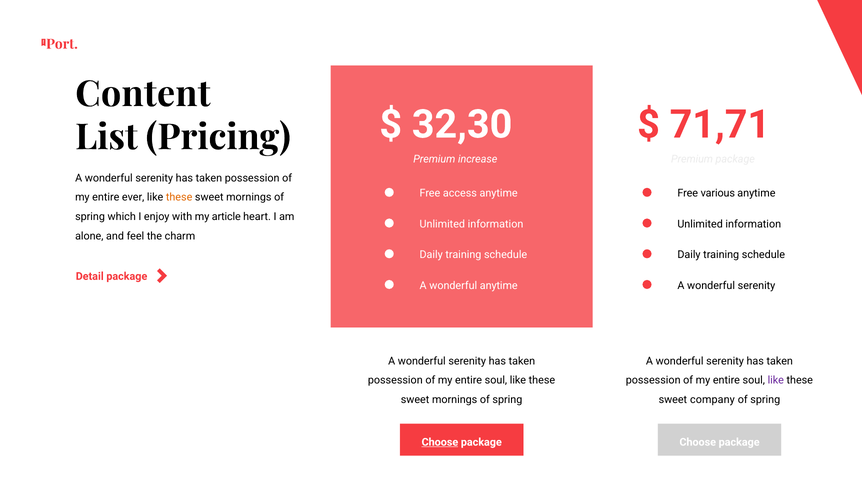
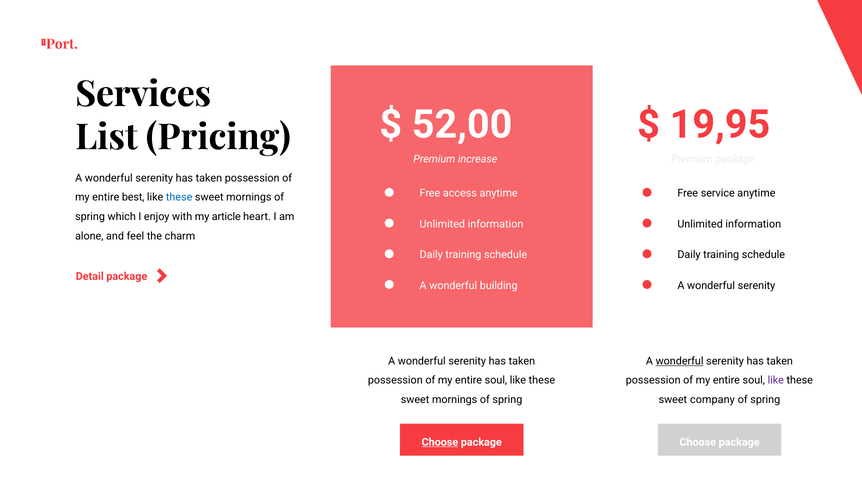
Content: Content -> Services
32,30: 32,30 -> 52,00
71,71: 71,71 -> 19,95
various: various -> service
ever: ever -> best
these at (179, 197) colour: orange -> blue
wonderful anytime: anytime -> building
wonderful at (680, 361) underline: none -> present
